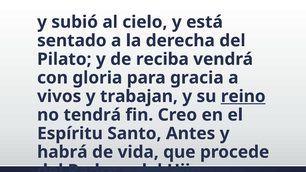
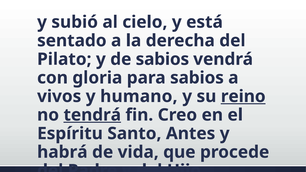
de reciba: reciba -> sabios
para gracia: gracia -> sabios
trabajan: trabajan -> humano
tendrá underline: none -> present
